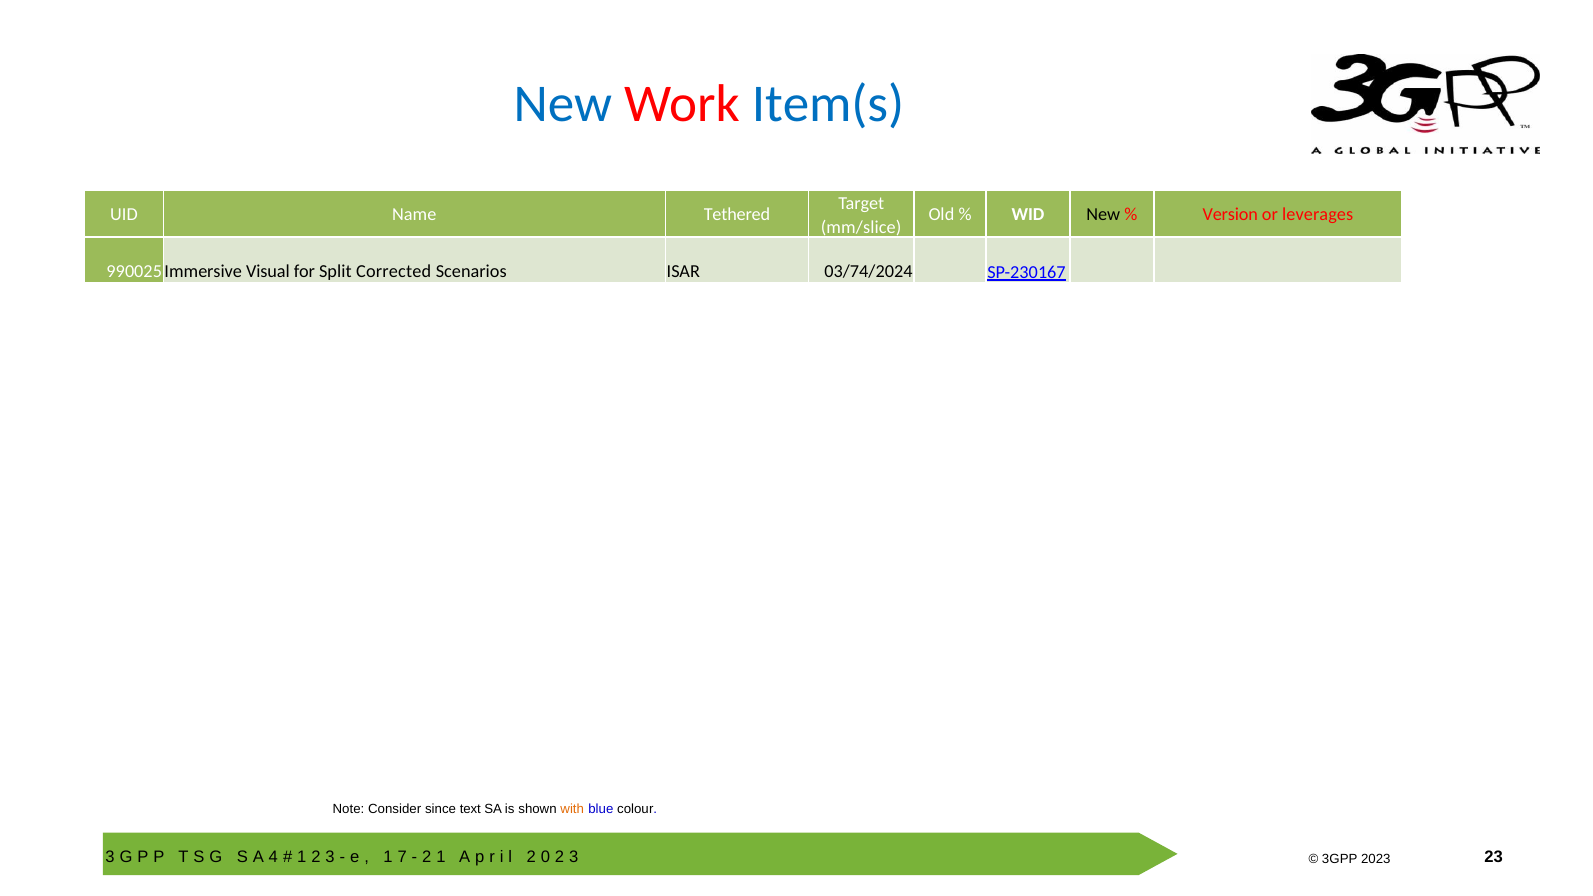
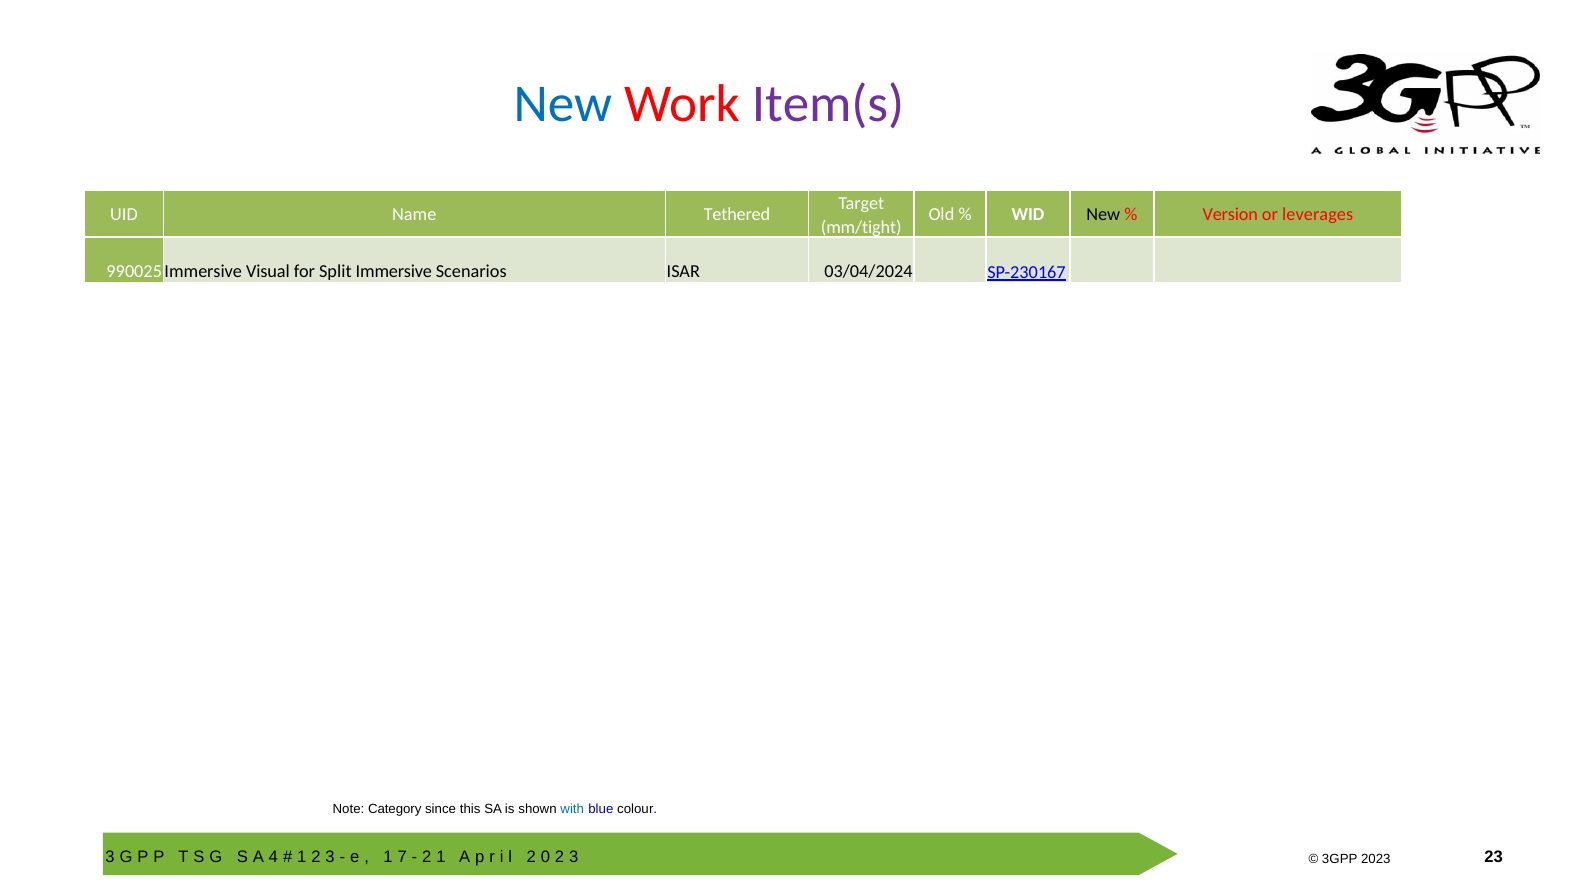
Item(s colour: blue -> purple
mm/slice: mm/slice -> mm/tight
Corrected: Corrected -> Immersive
03/74/2024: 03/74/2024 -> 03/04/2024
Consider: Consider -> Category
text: text -> this
with colour: orange -> blue
